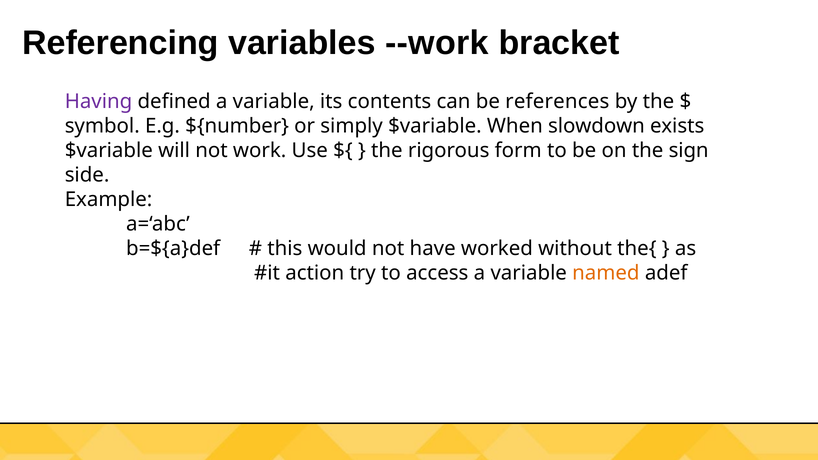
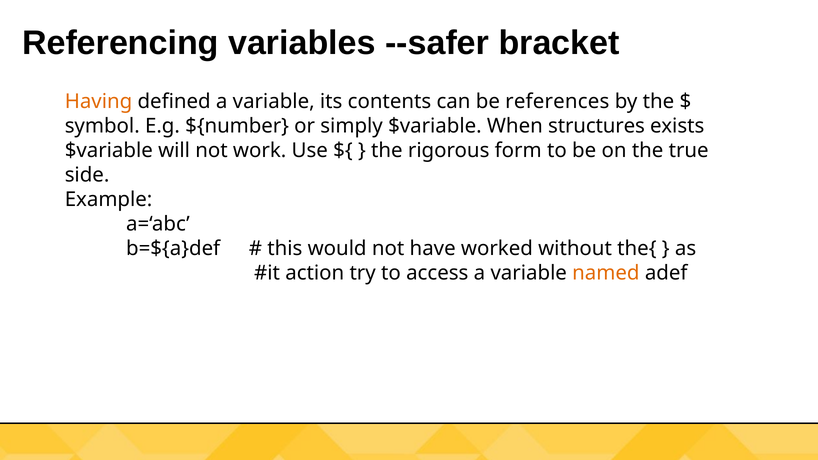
--work: --work -> --safer
Having colour: purple -> orange
slowdown: slowdown -> structures
sign: sign -> true
